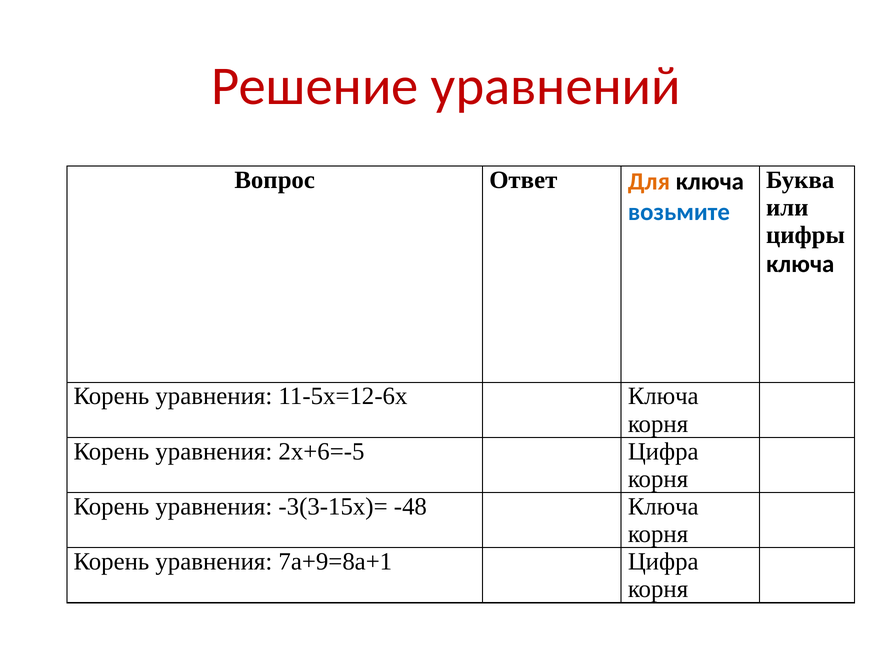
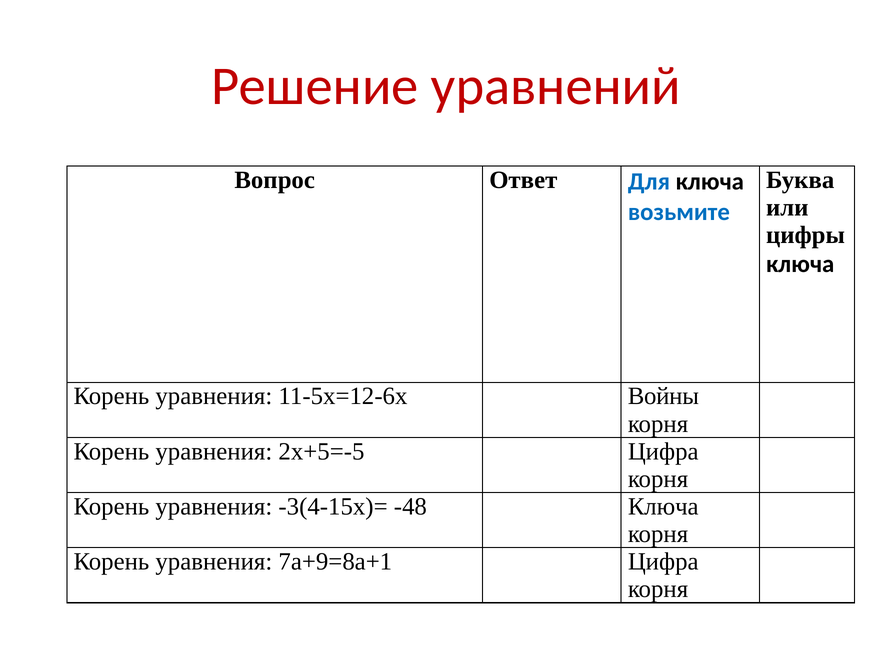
Для colour: orange -> blue
11-5х=12-6х Ключа: Ключа -> Войны
2х+6=-5: 2х+6=-5 -> 2х+5=-5
-3(3-15х)=: -3(3-15х)= -> -3(4-15х)=
